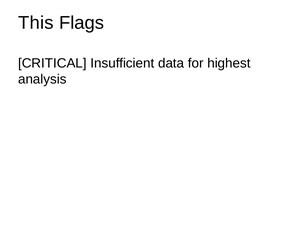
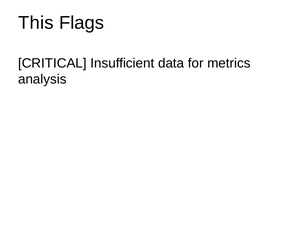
highest: highest -> metrics
